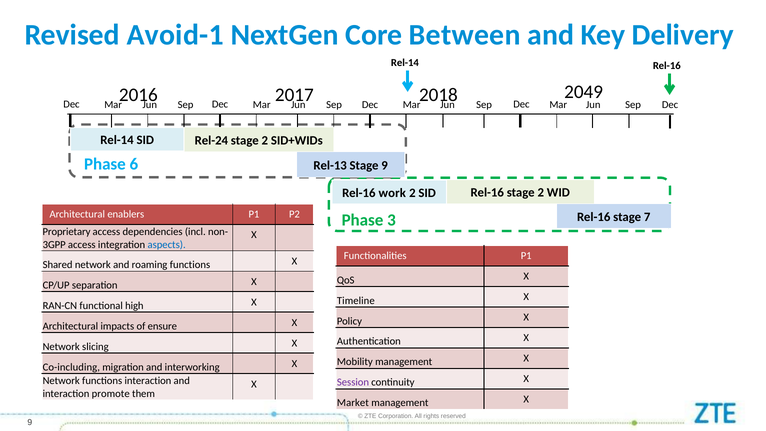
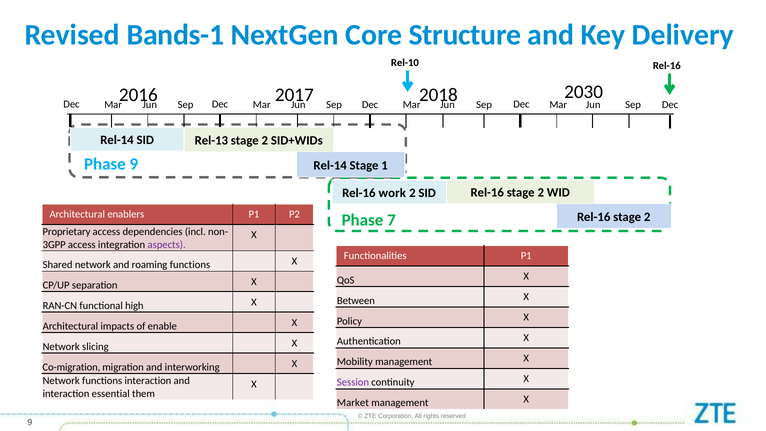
Avoid-1: Avoid-1 -> Bands-1
Between: Between -> Structure
Rel-14 at (405, 63): Rel-14 -> Rel-10
2049: 2049 -> 2030
Rel-24: Rel-24 -> Rel-13
Phase 6: 6 -> 9
Rel-13 at (330, 165): Rel-13 -> Rel-14
Stage 9: 9 -> 1
7 at (647, 217): 7 -> 2
3: 3 -> 7
aspects colour: blue -> purple
Timeline: Timeline -> Between
ensure: ensure -> enable
Co-including: Co-including -> Co-migration
promote: promote -> essential
